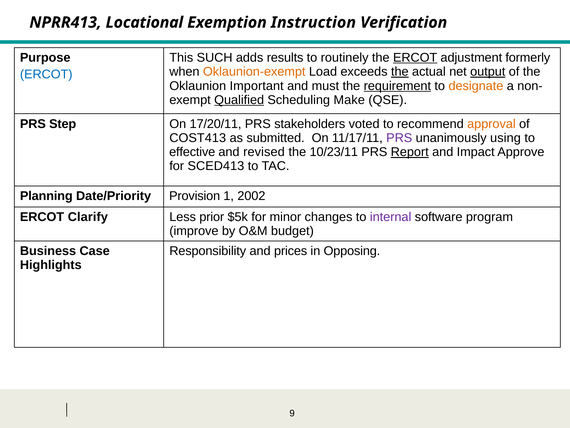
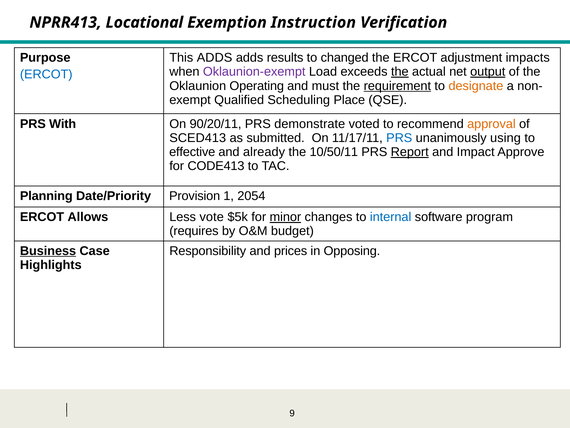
This SUCH: SUCH -> ADDS
routinely: routinely -> changed
ERCOT at (415, 58) underline: present -> none
formerly: formerly -> impacts
Oklaunion-exempt colour: orange -> purple
Important: Important -> Operating
Qualified underline: present -> none
Make: Make -> Place
Step: Step -> With
17/20/11: 17/20/11 -> 90/20/11
stakeholders: stakeholders -> demonstrate
COST413: COST413 -> SCED413
PRS at (399, 138) colour: purple -> blue
revised: revised -> already
10/23/11: 10/23/11 -> 10/50/11
SCED413: SCED413 -> CODE413
2002: 2002 -> 2054
Clarify: Clarify -> Allows
prior: prior -> vote
minor underline: none -> present
internal colour: purple -> blue
improve: improve -> requires
Business underline: none -> present
